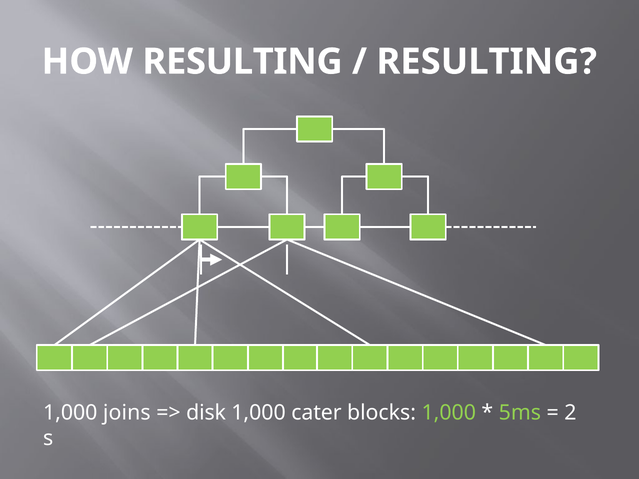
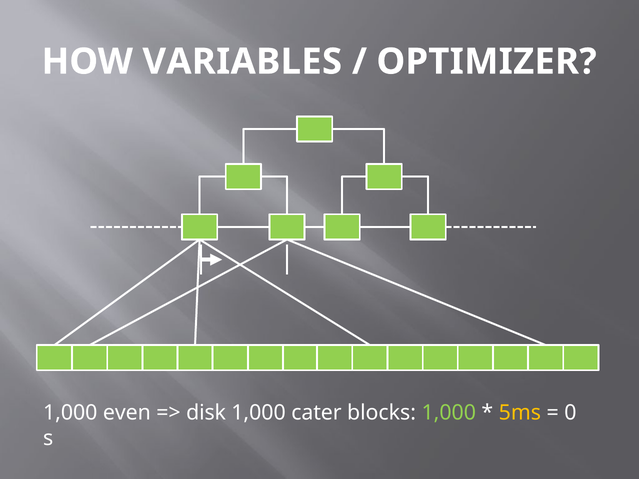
HOW RESULTING: RESULTING -> VARIABLES
RESULTING at (487, 62): RESULTING -> OPTIMIZER
joins: joins -> even
5ms colour: light green -> yellow
2: 2 -> 0
